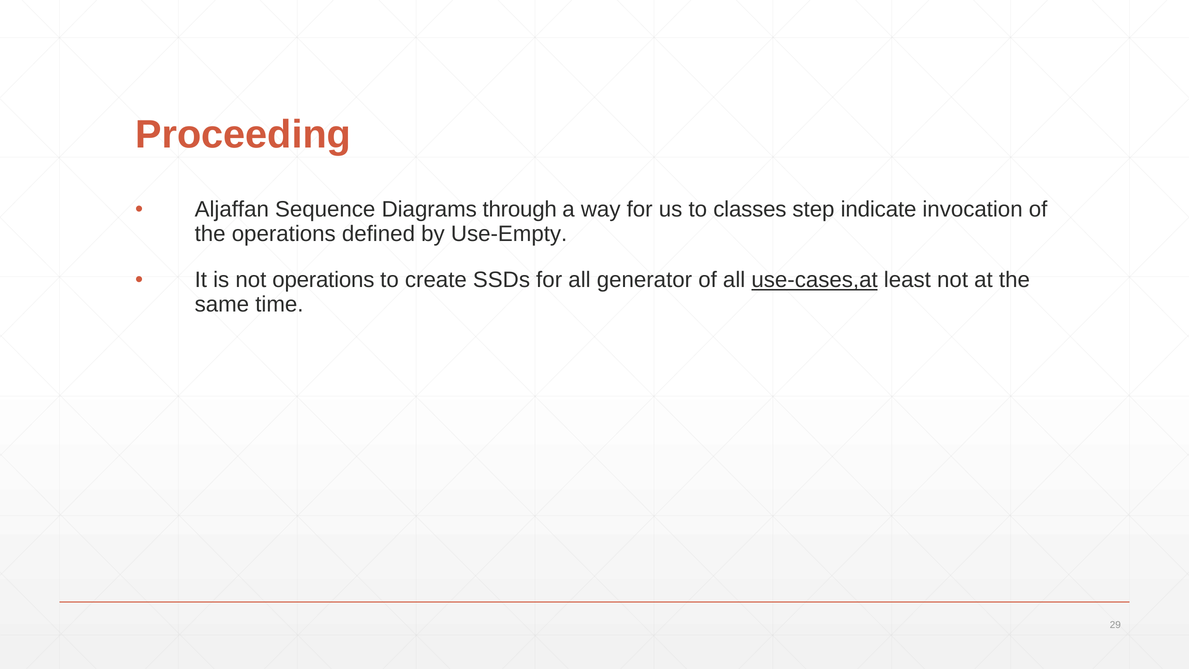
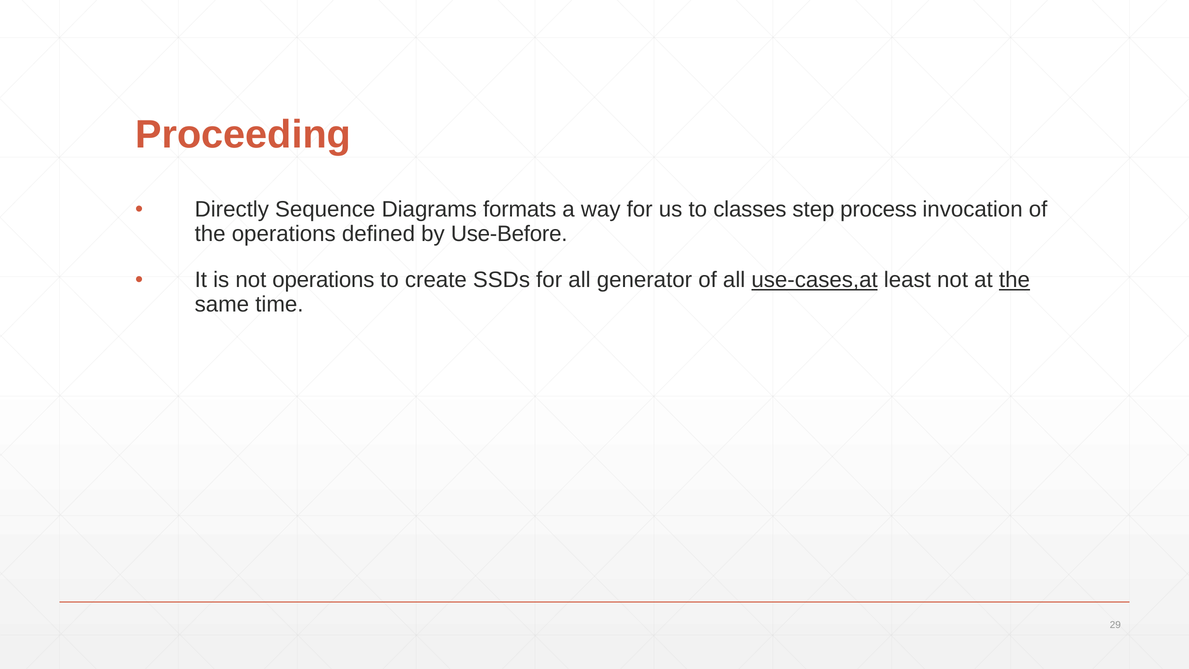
Aljaffan: Aljaffan -> Directly
through: through -> formats
indicate: indicate -> process
Use-Empty: Use-Empty -> Use-Before
the at (1014, 280) underline: none -> present
